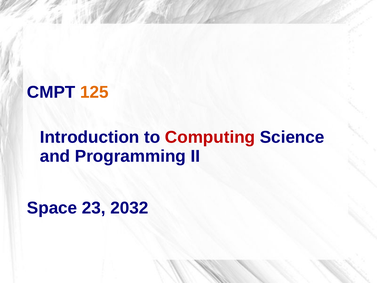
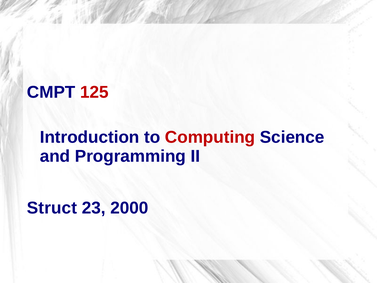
125 colour: orange -> red
Space: Space -> Struct
2032: 2032 -> 2000
